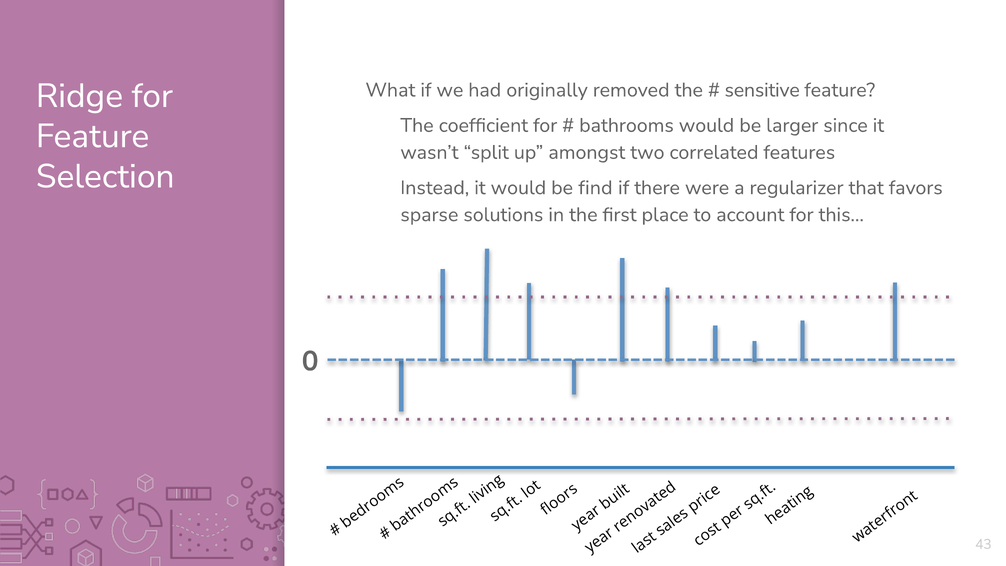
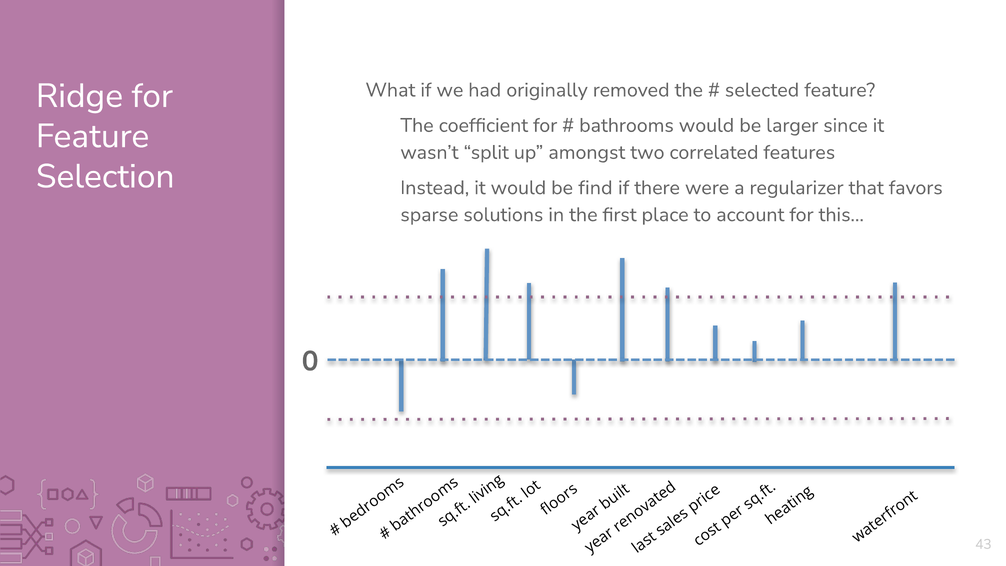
sensitive: sensitive -> selected
